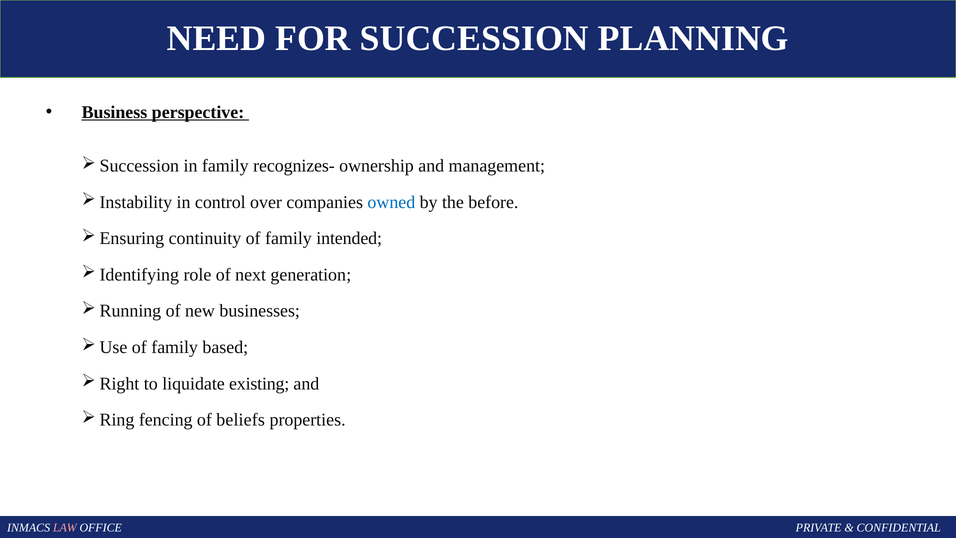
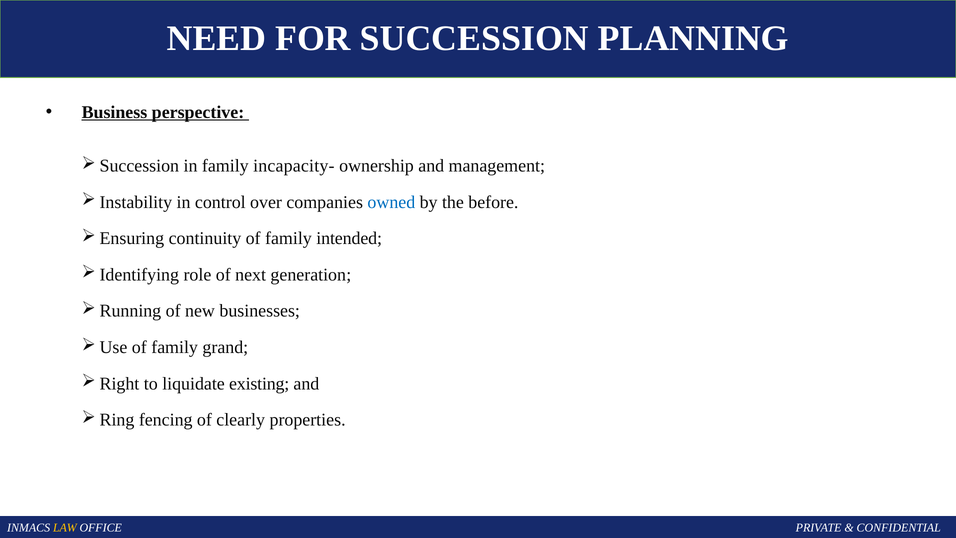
recognizes-: recognizes- -> incapacity-
based: based -> grand
beliefs: beliefs -> clearly
LAW colour: pink -> yellow
